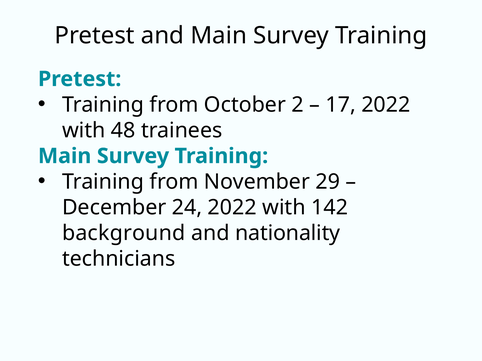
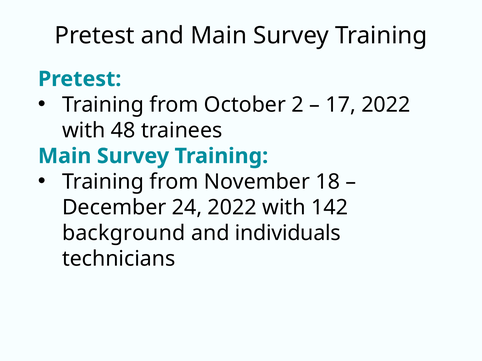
29: 29 -> 18
nationality: nationality -> individuals
